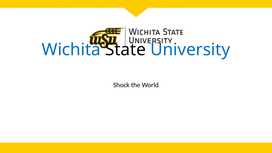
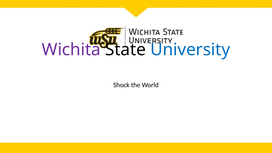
Wichita colour: blue -> purple
